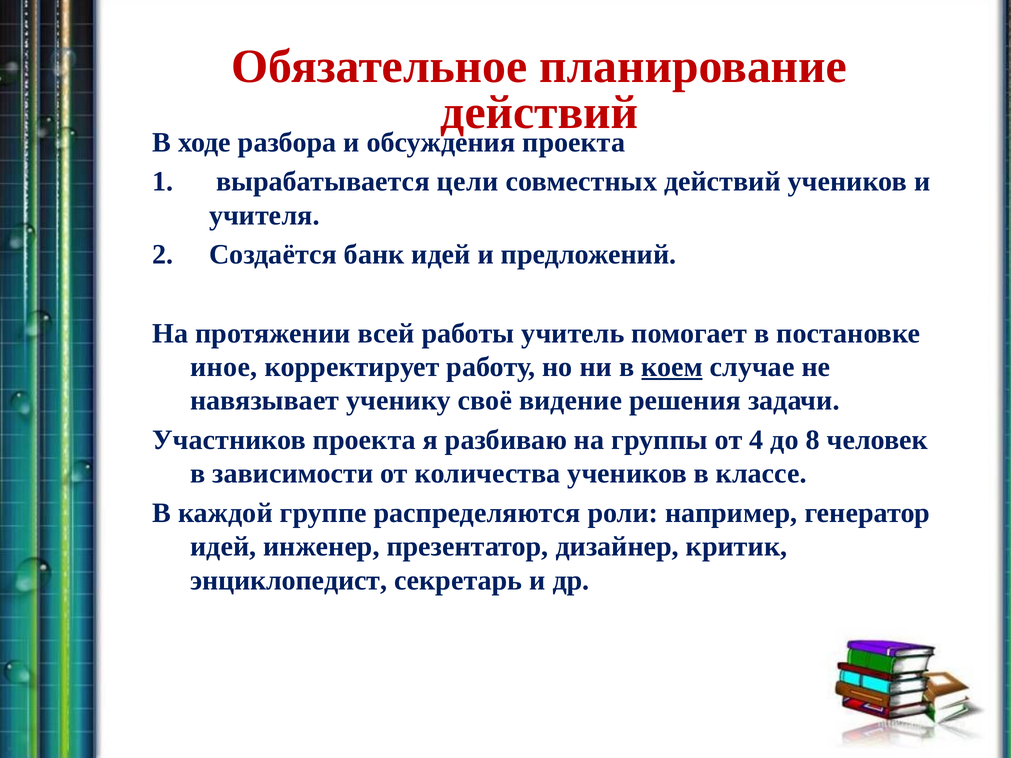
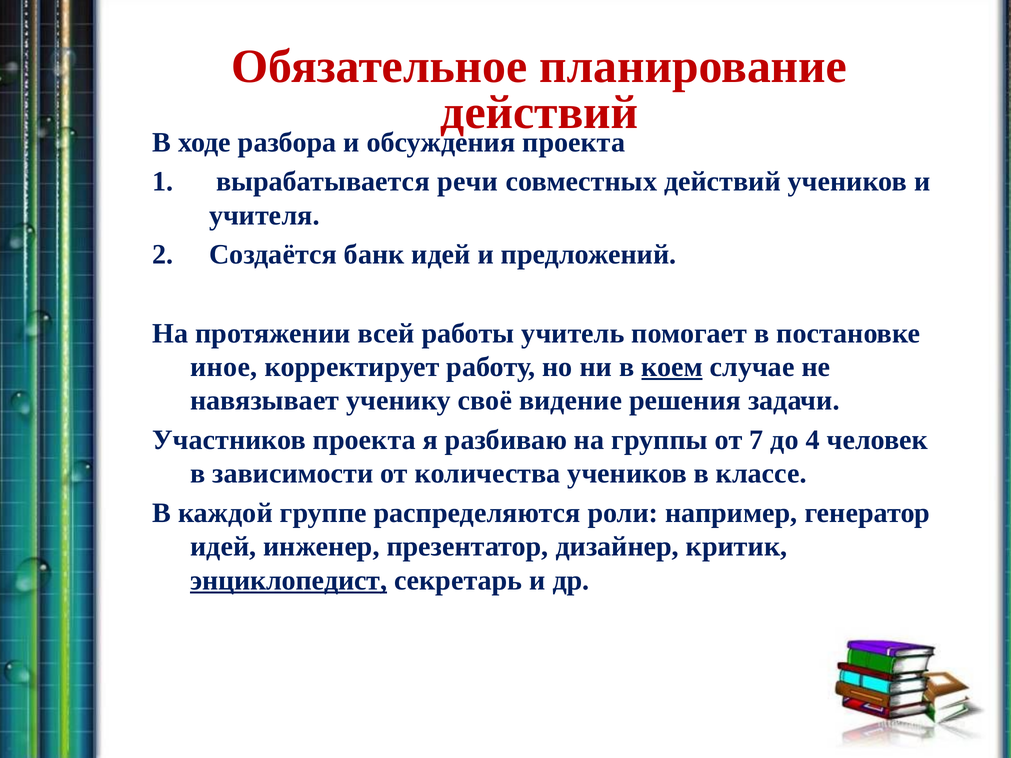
цели: цели -> речи
4: 4 -> 7
8: 8 -> 4
энциклопедист underline: none -> present
